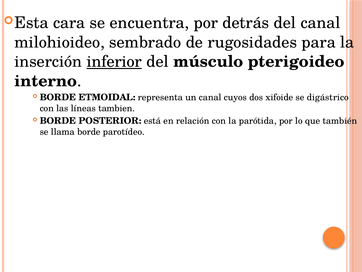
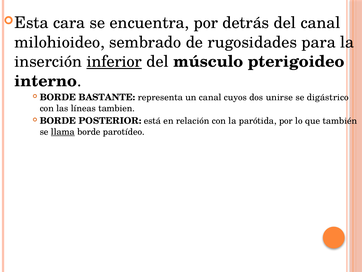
ETMOIDAL: ETMOIDAL -> BASTANTE
xifoide: xifoide -> unirse
llama underline: none -> present
